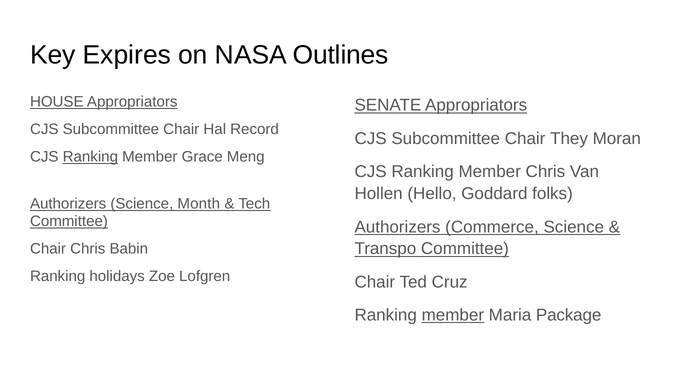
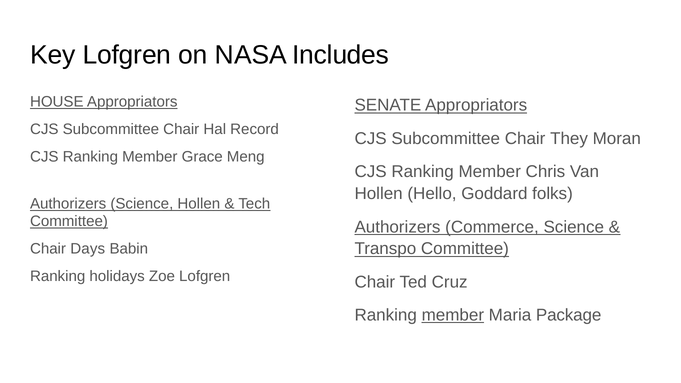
Key Expires: Expires -> Lofgren
Outlines: Outlines -> Includes
Ranking at (90, 157) underline: present -> none
Science Month: Month -> Hollen
Chair Chris: Chris -> Days
